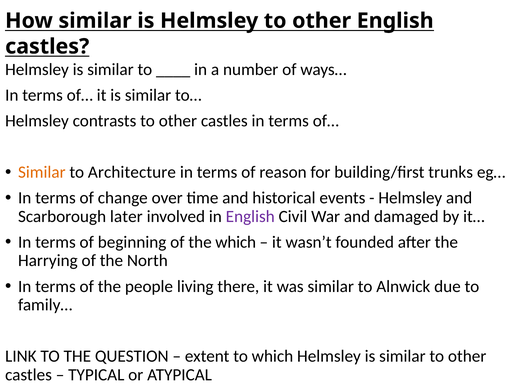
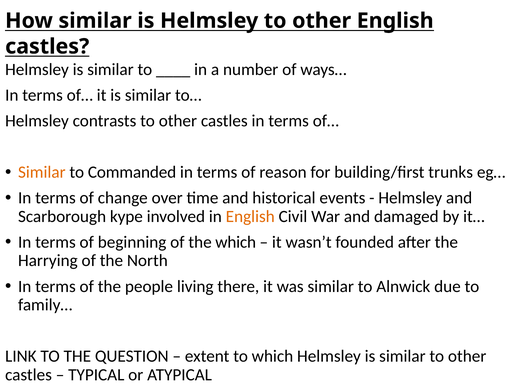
Architecture: Architecture -> Commanded
later: later -> kype
English at (250, 217) colour: purple -> orange
